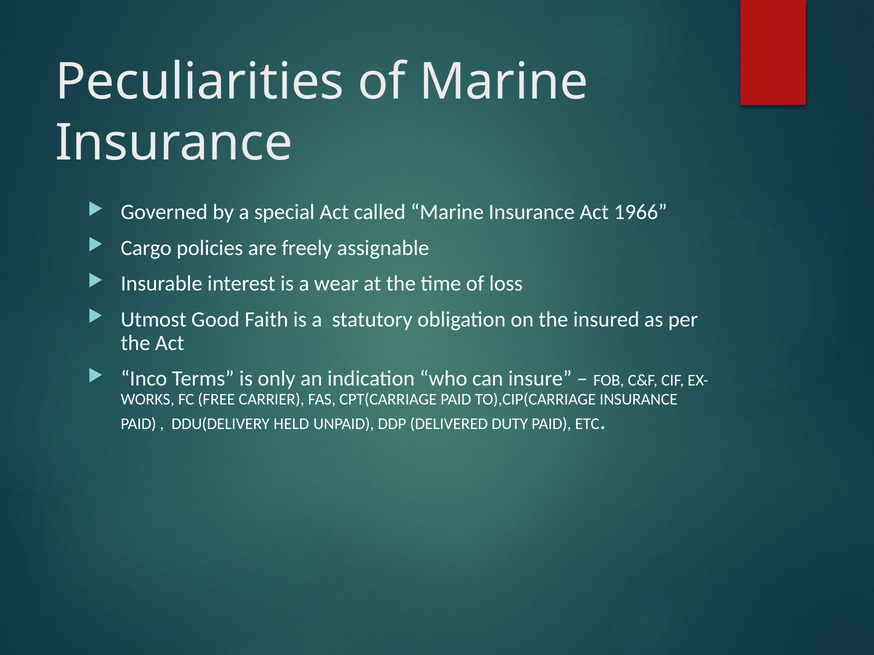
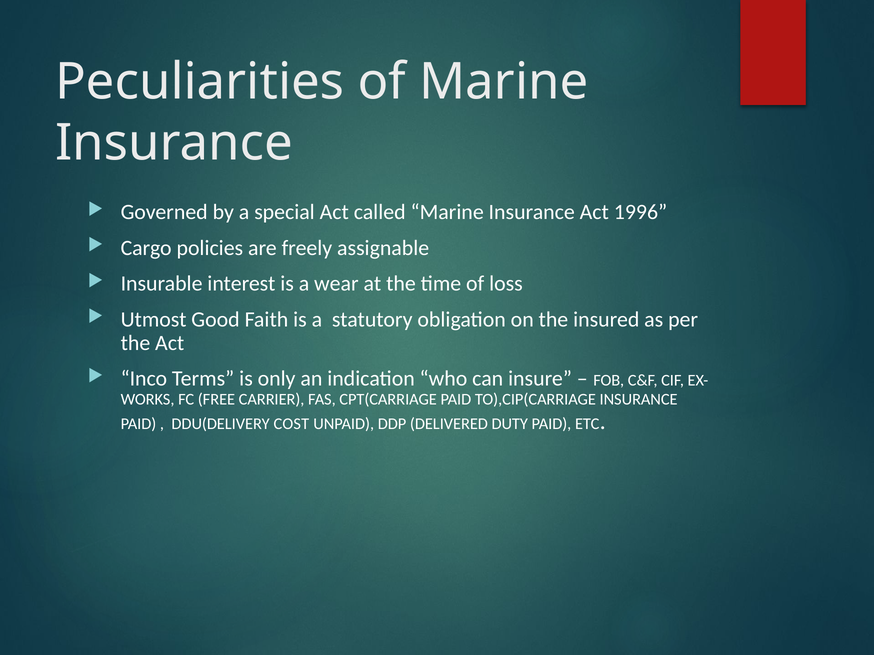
1966: 1966 -> 1996
HELD: HELD -> COST
